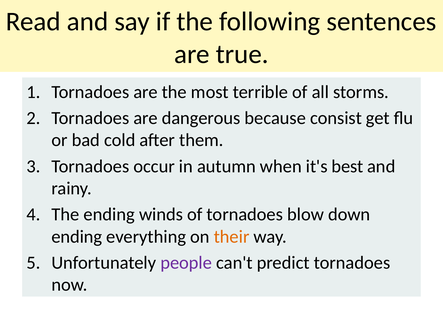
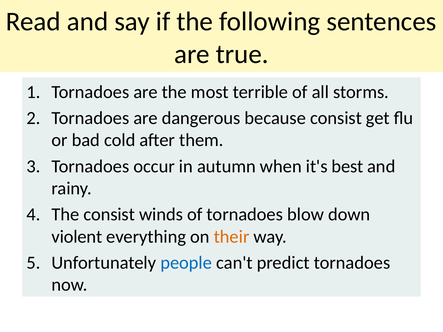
The ending: ending -> consist
ending at (77, 237): ending -> violent
people colour: purple -> blue
